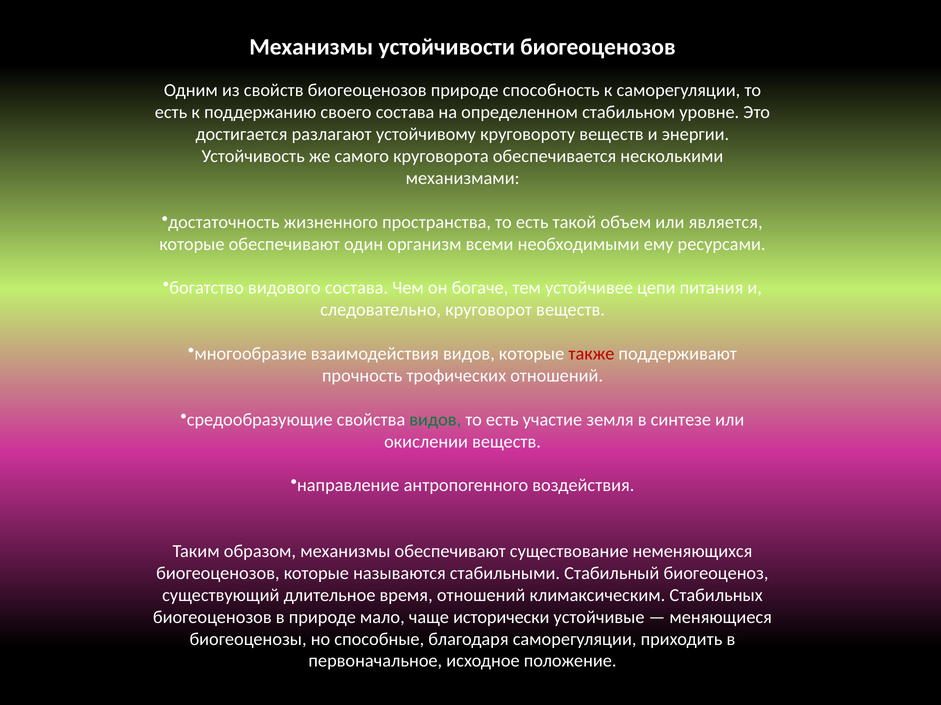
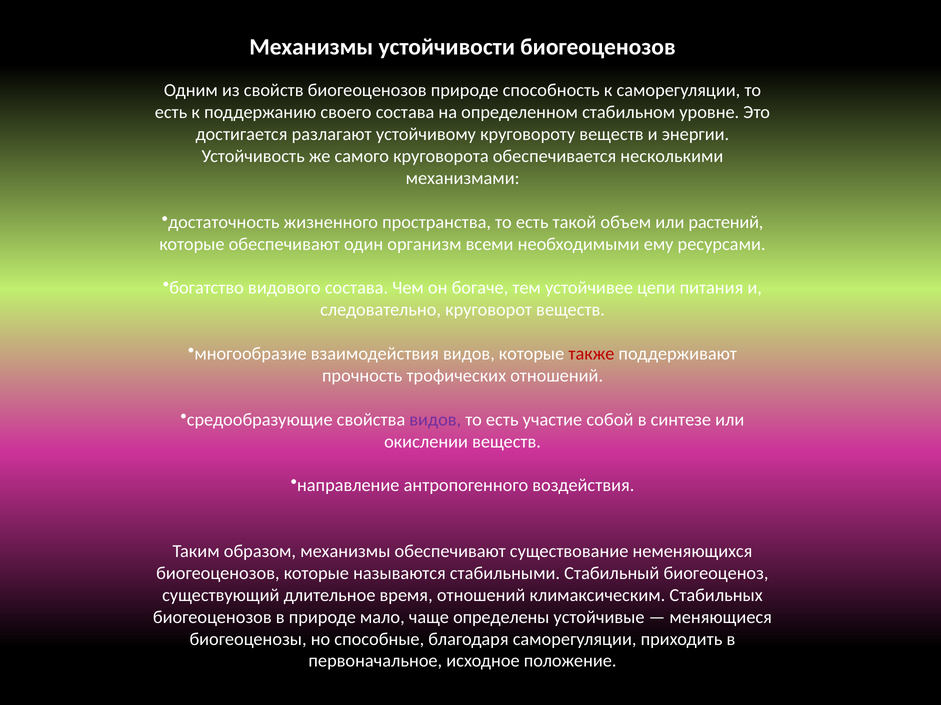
является: является -> растений
видов at (435, 420) colour: green -> purple
земля: земля -> собой
исторически: исторически -> определены
